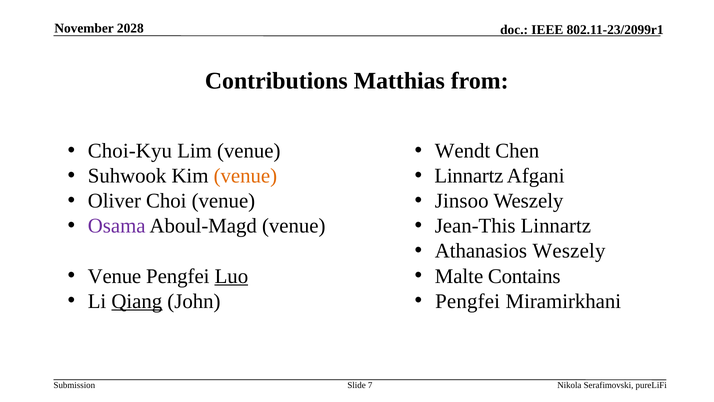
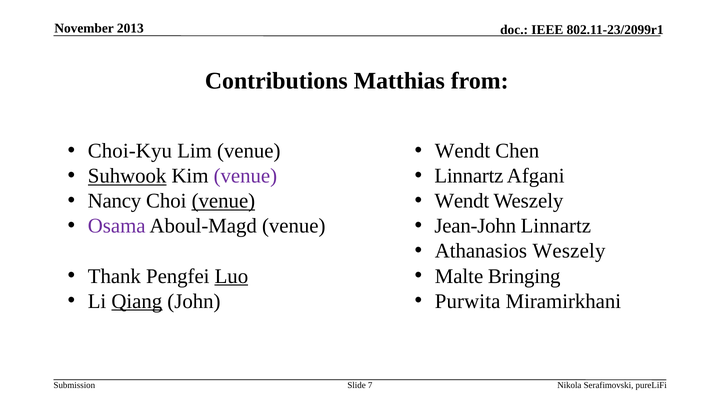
2028: 2028 -> 2013
Suhwook underline: none -> present
venue at (245, 176) colour: orange -> purple
Oliver: Oliver -> Nancy
venue at (223, 201) underline: none -> present
Jinsoo at (462, 201): Jinsoo -> Wendt
Jean-This: Jean-This -> Jean-John
Venue at (114, 276): Venue -> Thank
Contains: Contains -> Bringing
Pengfei at (468, 301): Pengfei -> Purwita
